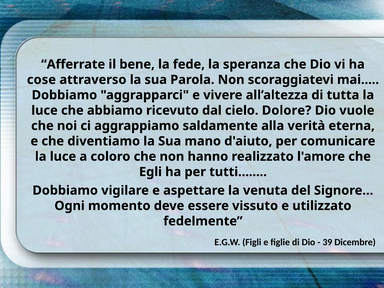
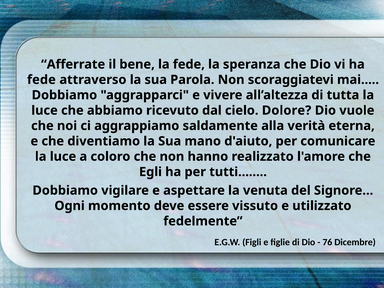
cose at (41, 80): cose -> fede
39: 39 -> 76
